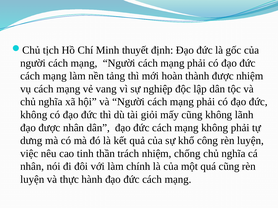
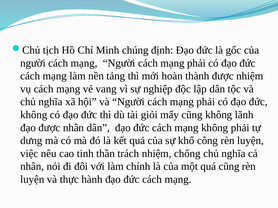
thuyết: thuyết -> chúng
